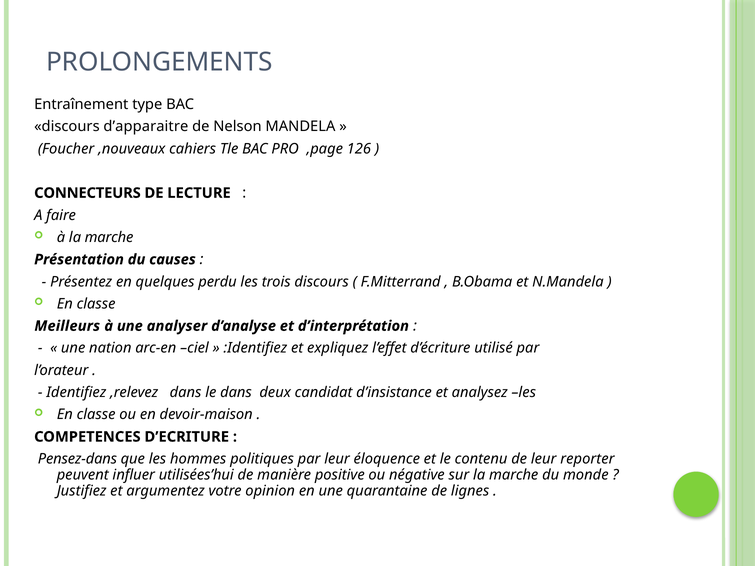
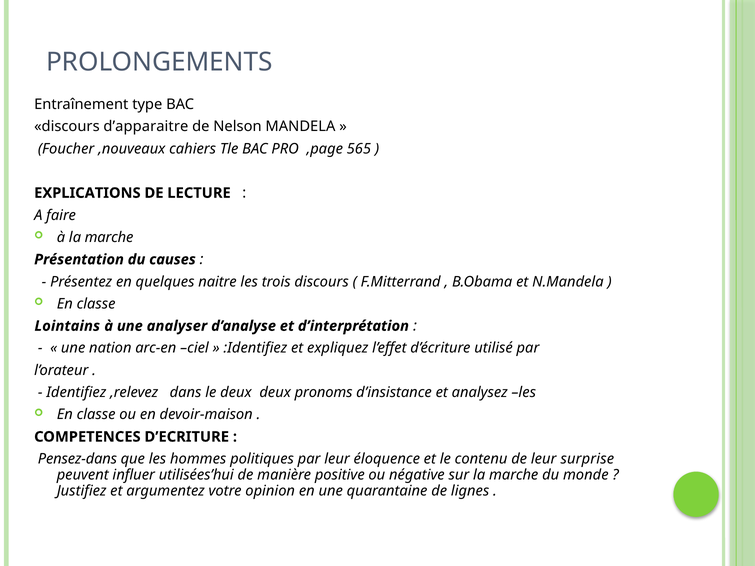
126: 126 -> 565
CONNECTEURS: CONNECTEURS -> EXPLICATIONS
perdu: perdu -> naitre
Meilleurs: Meilleurs -> Lointains
le dans: dans -> deux
candidat: candidat -> pronoms
reporter: reporter -> surprise
